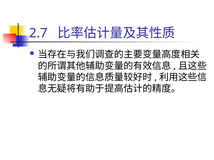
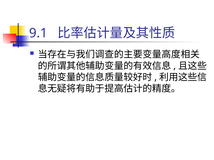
2.7: 2.7 -> 9.1
